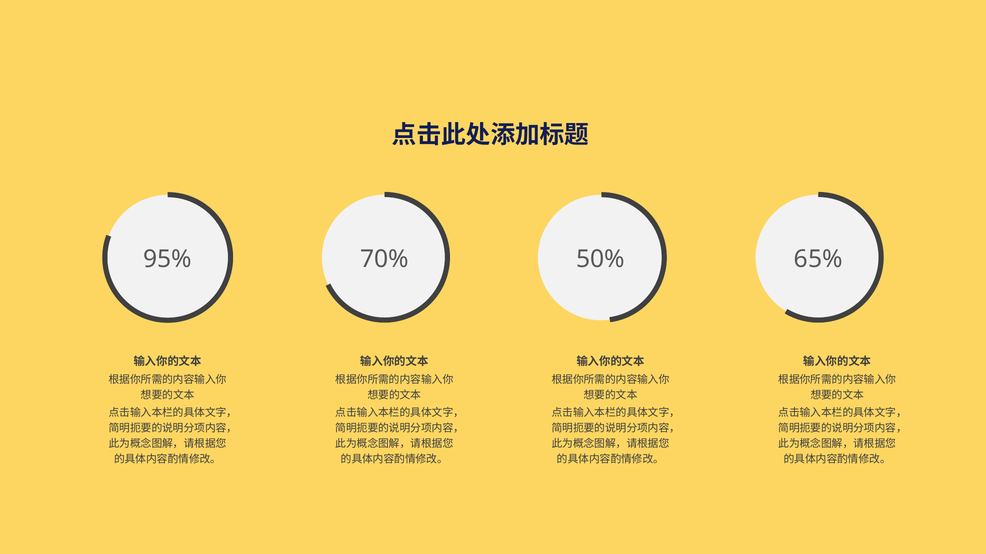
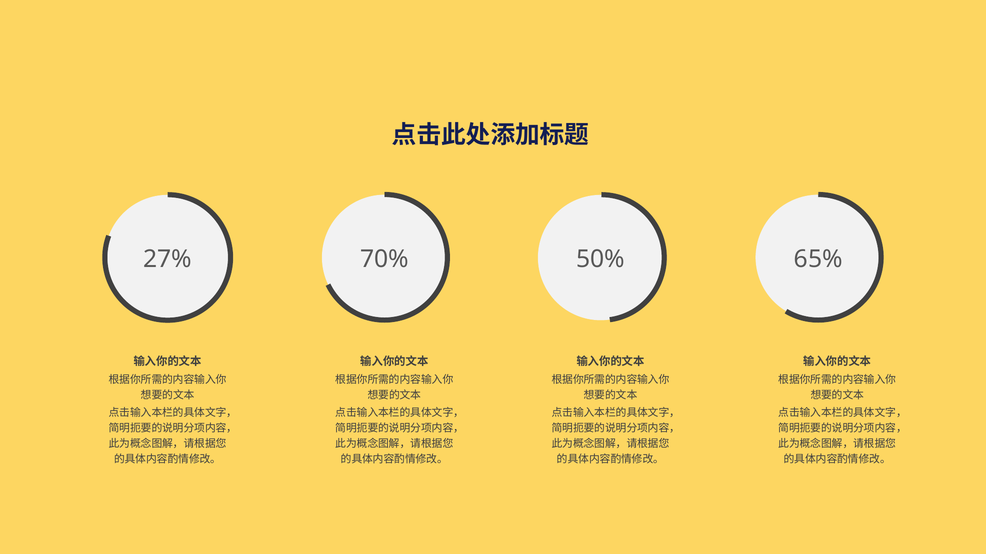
95%: 95% -> 27%
